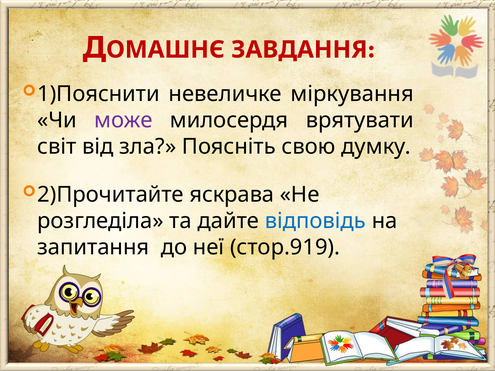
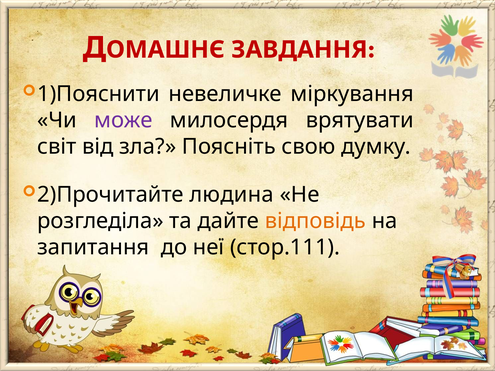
яскрава: яскрава -> людина
відповідь colour: blue -> orange
стор.919: стор.919 -> стор.111
